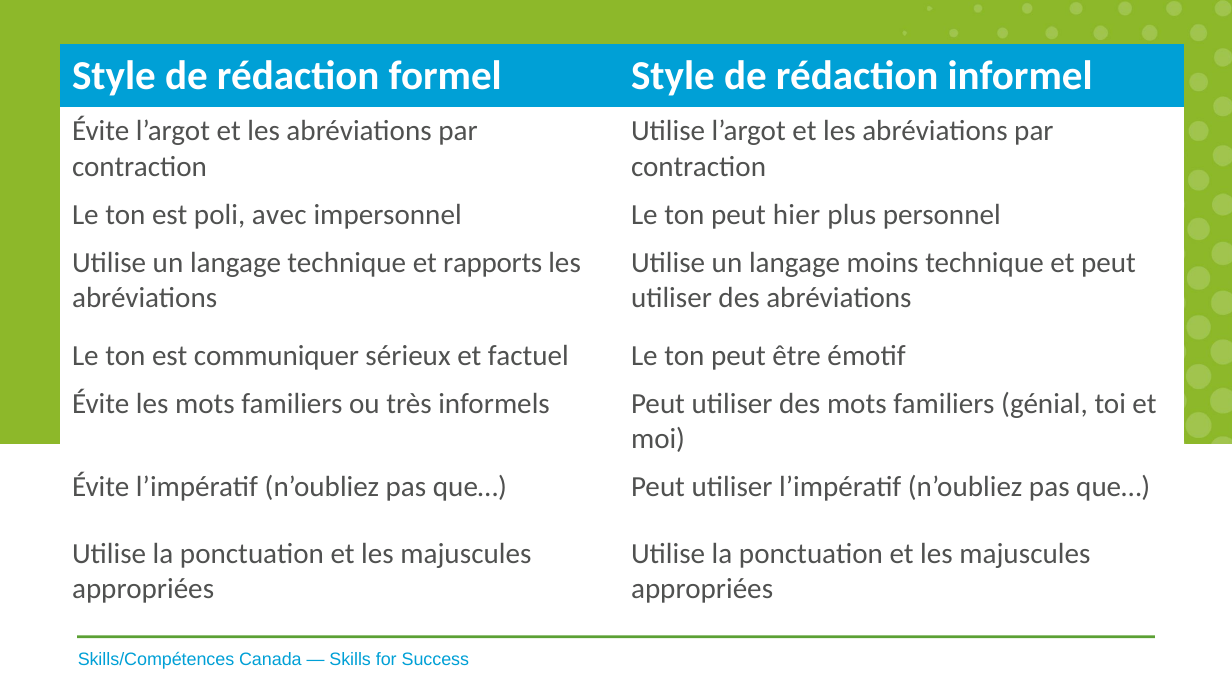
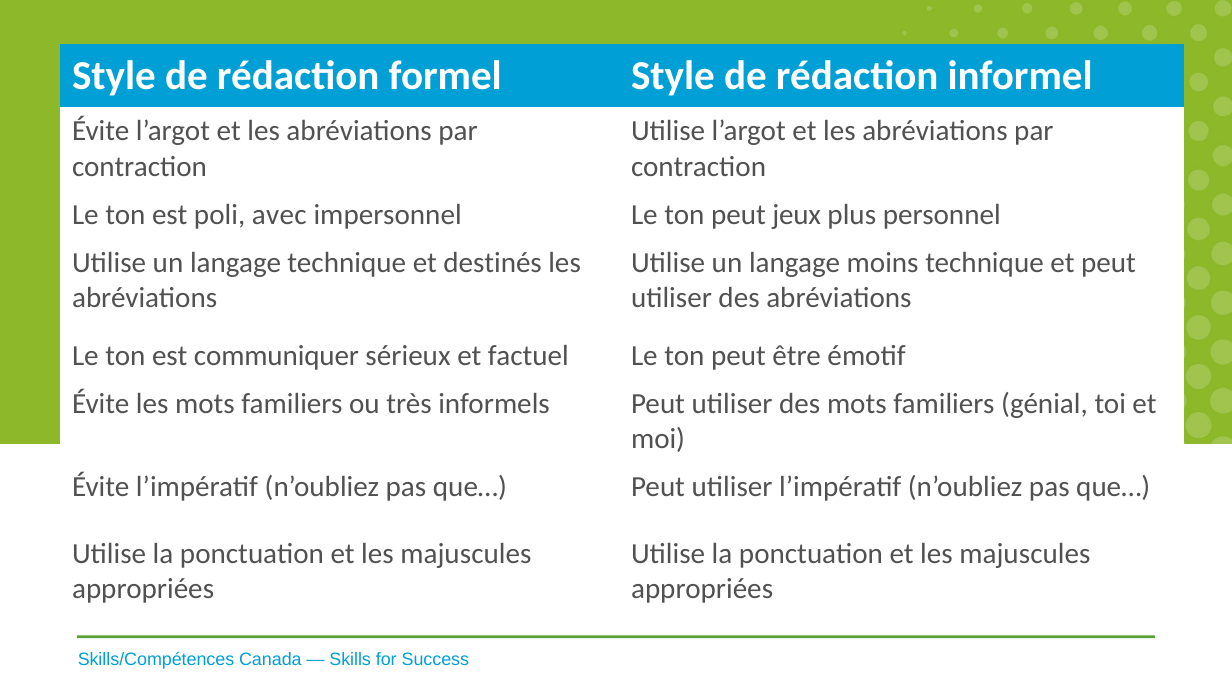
hier: hier -> jeux
rapports: rapports -> destinés
